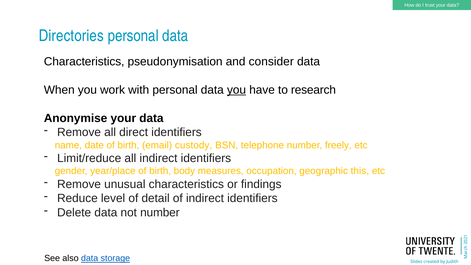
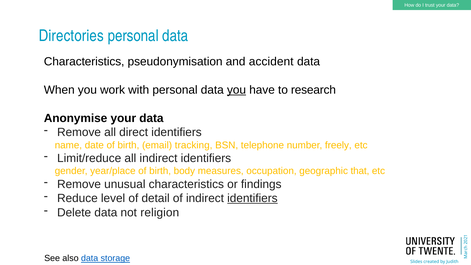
consider: consider -> accident
custody: custody -> tracking
this: this -> that
identifiers at (252, 198) underline: none -> present
not number: number -> religion
